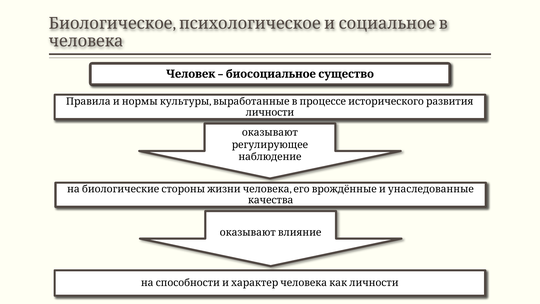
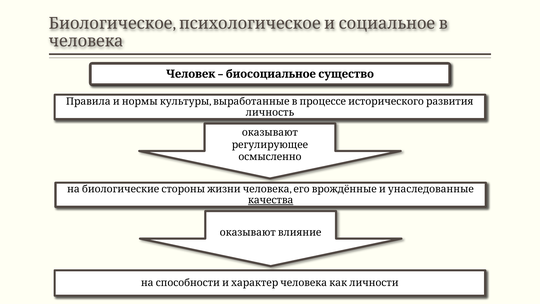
личности: личности -> личность
наблюдение: наблюдение -> осмысленно
качества underline: none -> present
